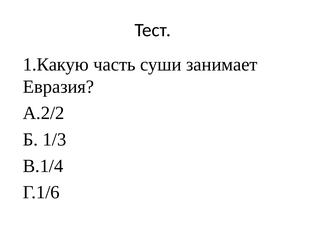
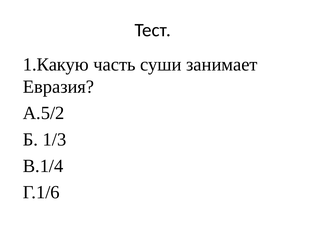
А.2/2: А.2/2 -> А.5/2
